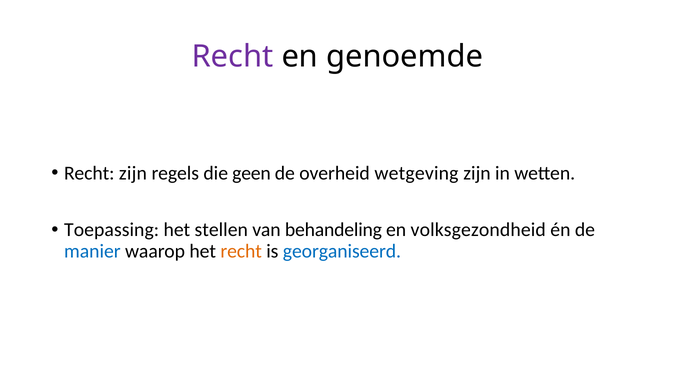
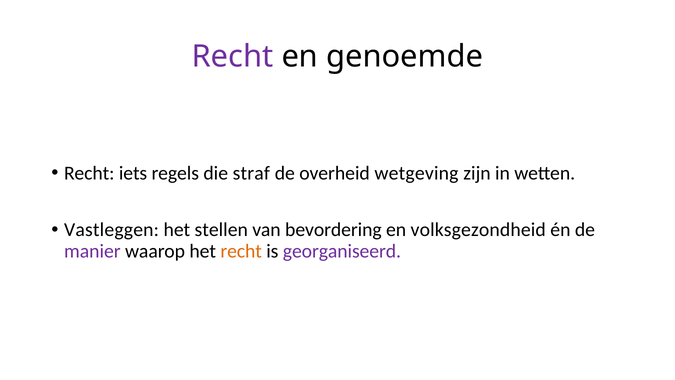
Recht zijn: zijn -> iets
geen: geen -> straf
Toepassing: Toepassing -> Vastleggen
behandeling: behandeling -> bevordering
manier colour: blue -> purple
georganiseerd colour: blue -> purple
